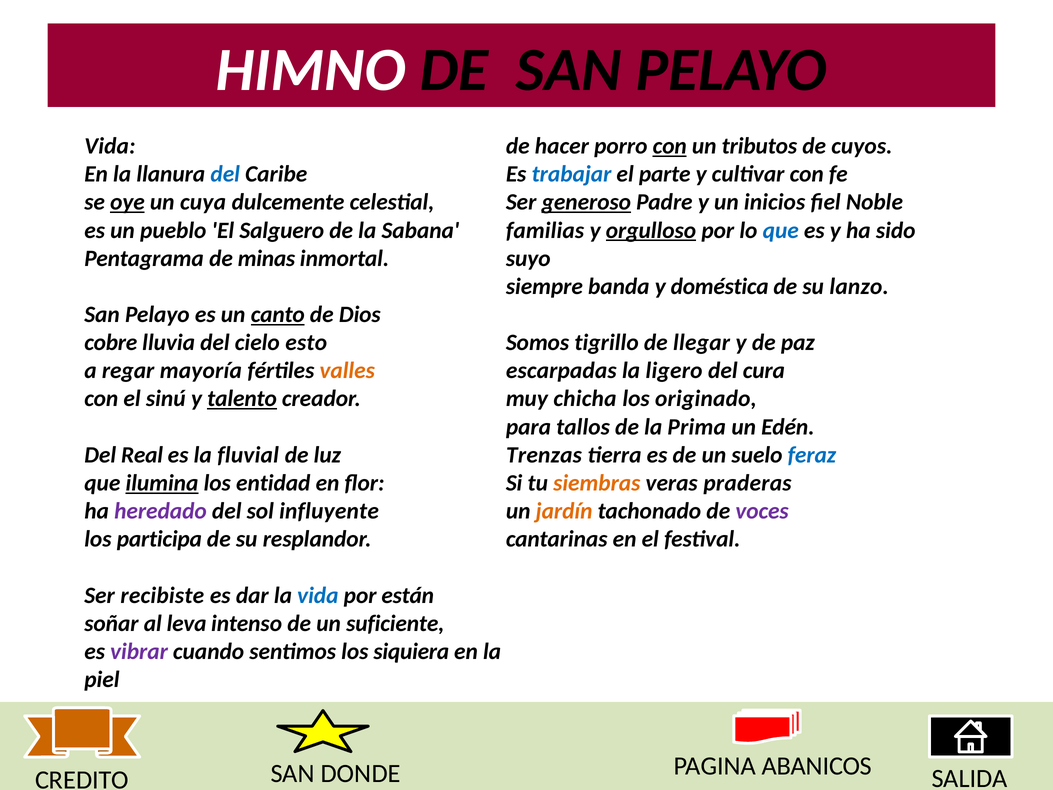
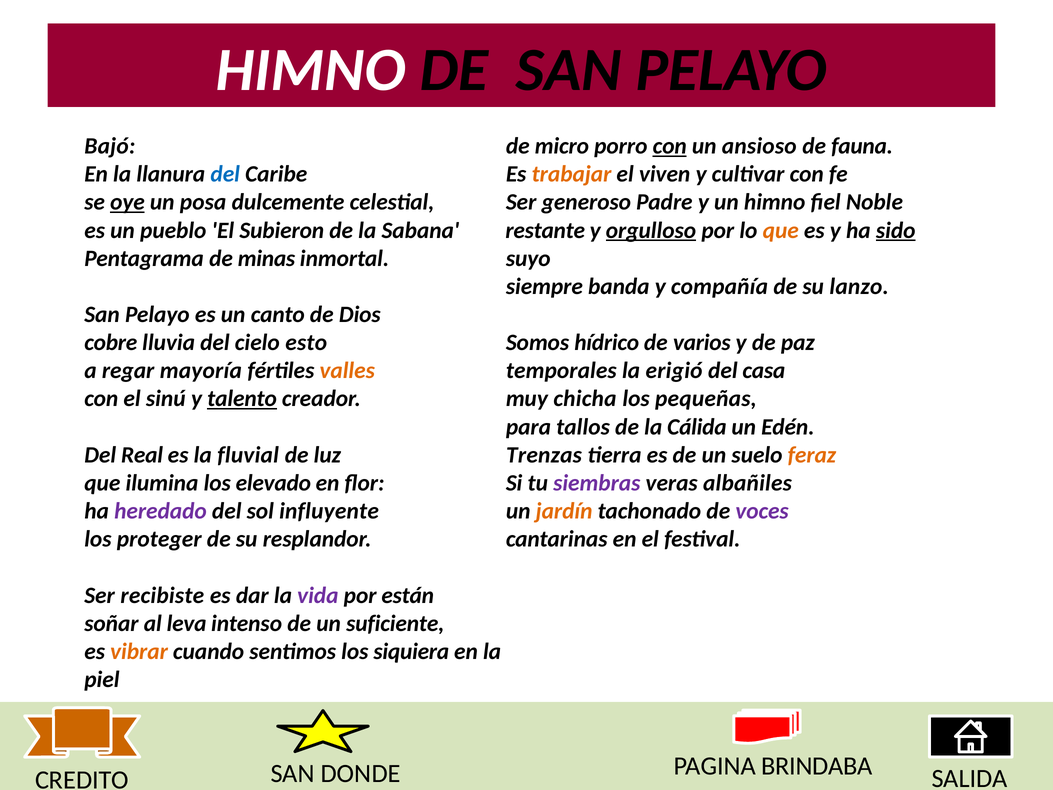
Vida at (110, 146): Vida -> Bajó
hacer: hacer -> micro
tributos: tributos -> ansioso
cuyos: cuyos -> fauna
trabajar colour: blue -> orange
parte: parte -> viven
cuya: cuya -> posa
generoso underline: present -> none
un inicios: inicios -> himno
Salguero: Salguero -> Subieron
familias: familias -> restante
que at (781, 230) colour: blue -> orange
sido underline: none -> present
doméstica: doméstica -> compañía
canto underline: present -> none
tigrillo: tigrillo -> hídrico
llegar: llegar -> varios
escarpadas: escarpadas -> temporales
ligero: ligero -> erigió
cura: cura -> casa
originado: originado -> pequeñas
Prima: Prima -> Cálida
feraz colour: blue -> orange
ilumina underline: present -> none
entidad: entidad -> elevado
siembras colour: orange -> purple
praderas: praderas -> albañiles
participa: participa -> proteger
vida at (318, 595) colour: blue -> purple
vibrar colour: purple -> orange
ABANICOS: ABANICOS -> BRINDABA
